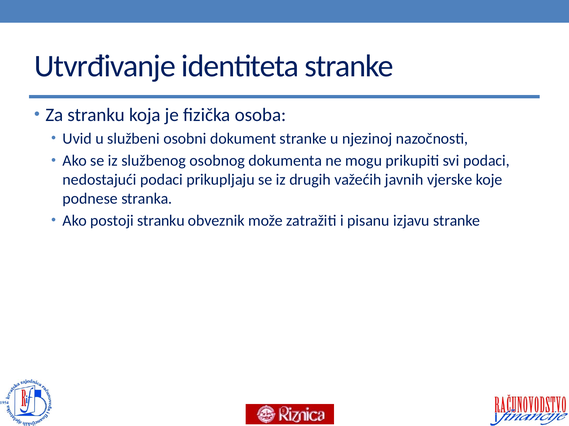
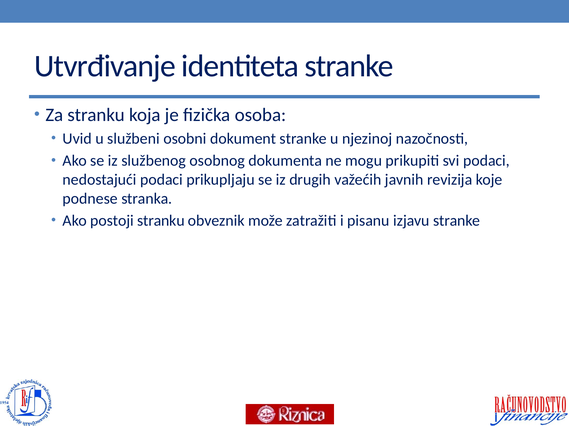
vjerske: vjerske -> revizija
